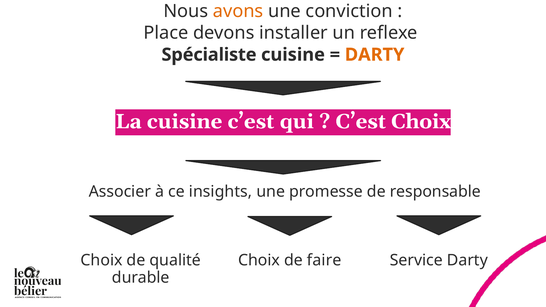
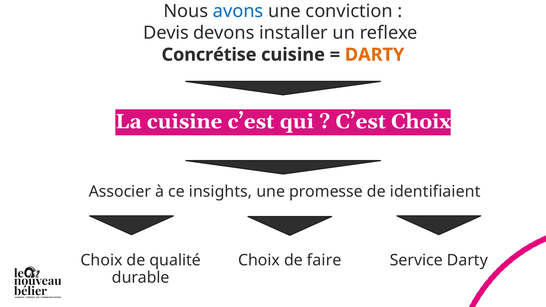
avons colour: orange -> blue
Place: Place -> Devis
Spécialiste: Spécialiste -> Concrétise
responsable: responsable -> identifiaient
